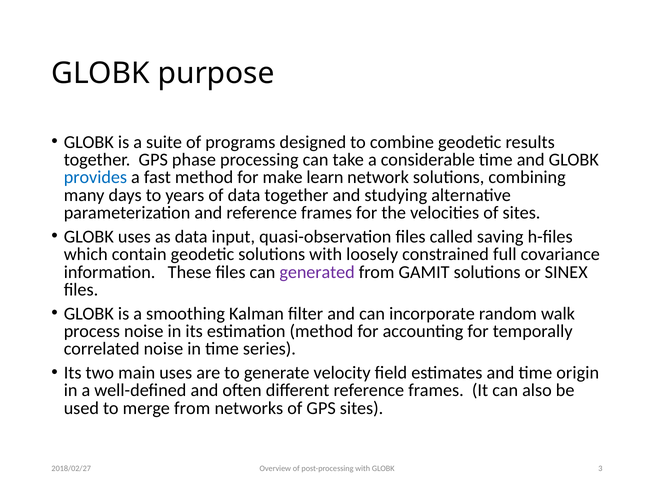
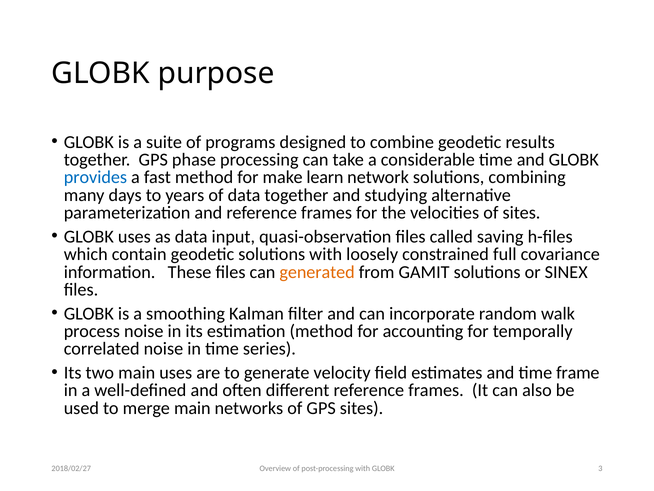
generated colour: purple -> orange
origin: origin -> frame
merge from: from -> main
